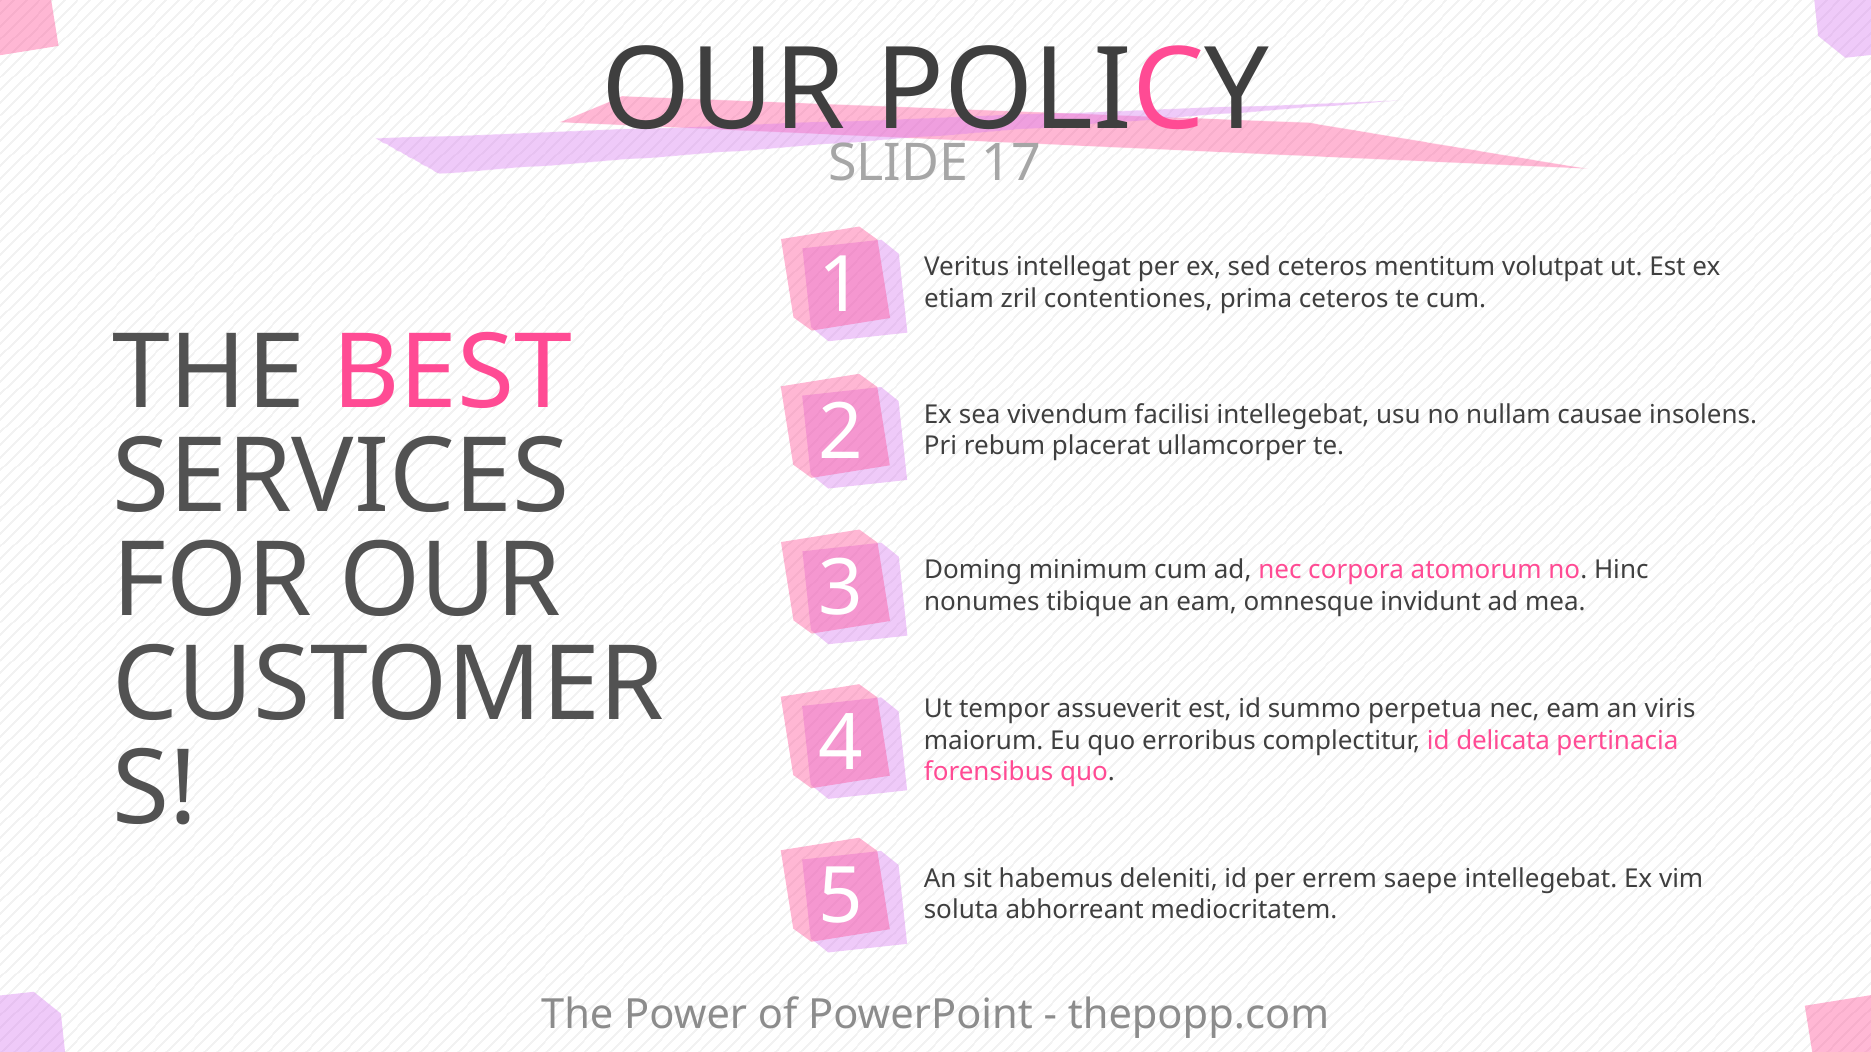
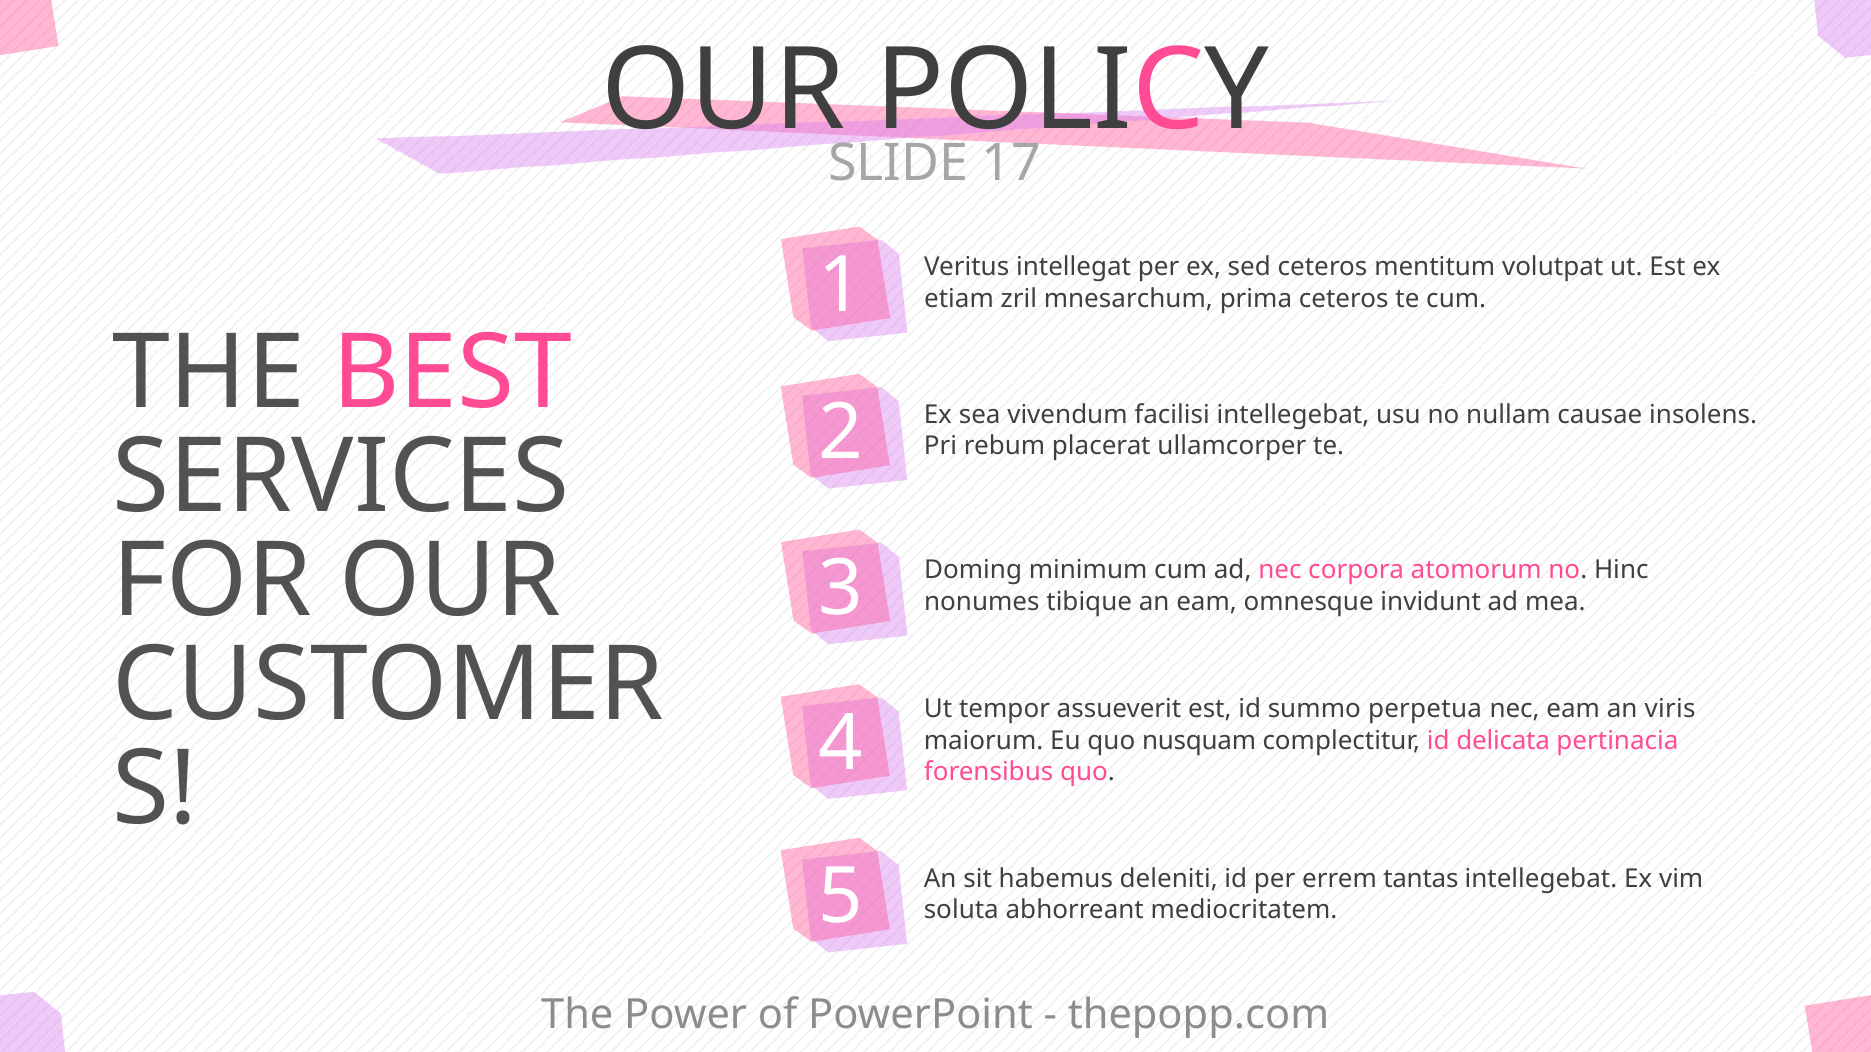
contentiones: contentiones -> mnesarchum
erroribus: erroribus -> nusquam
saepe: saepe -> tantas
